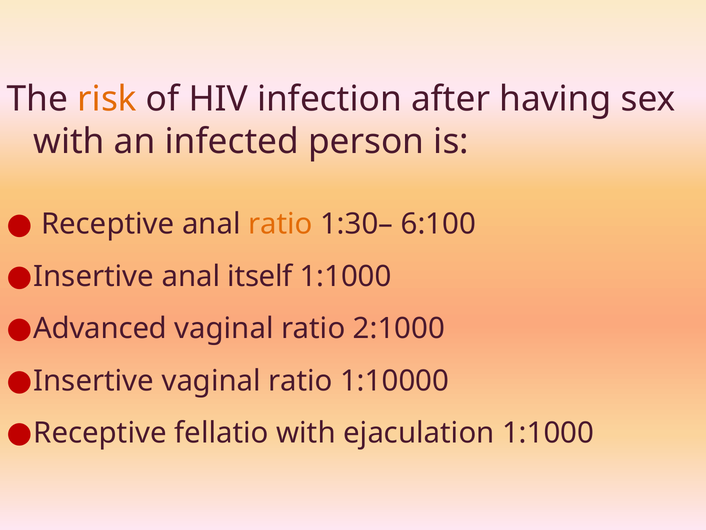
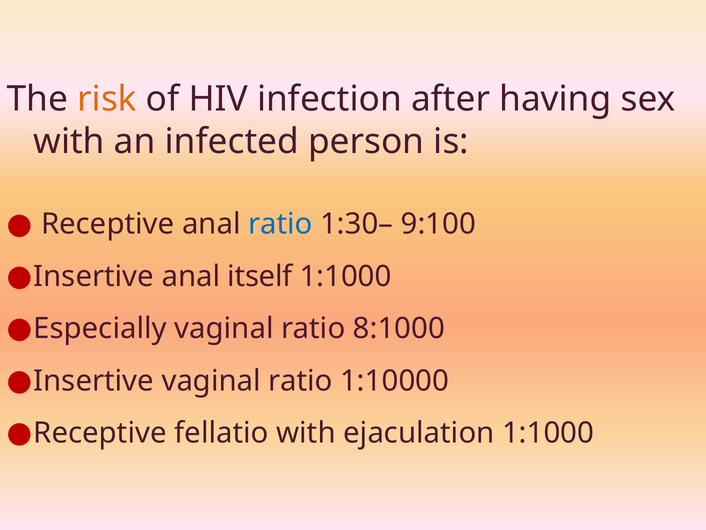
ratio at (280, 224) colour: orange -> blue
6:100: 6:100 -> 9:100
Advanced: Advanced -> Especially
2:1000: 2:1000 -> 8:1000
